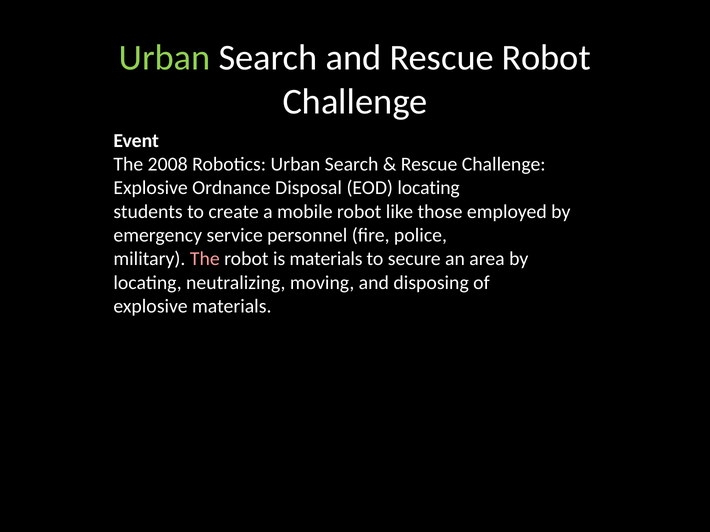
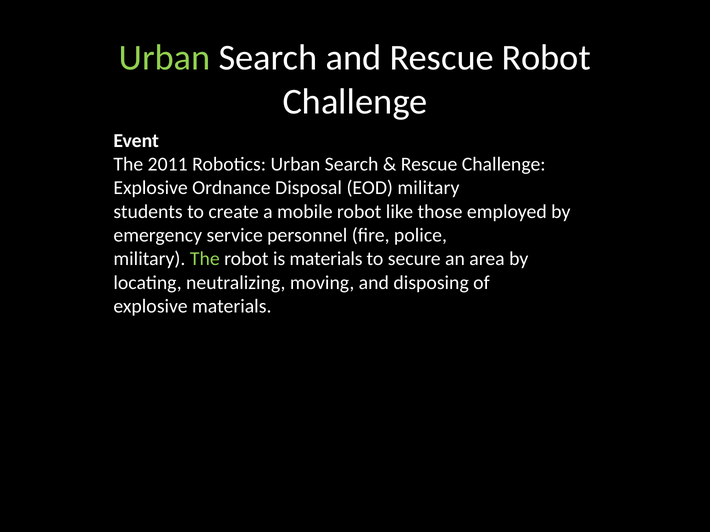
2008: 2008 -> 2011
EOD locating: locating -> military
The at (205, 259) colour: pink -> light green
